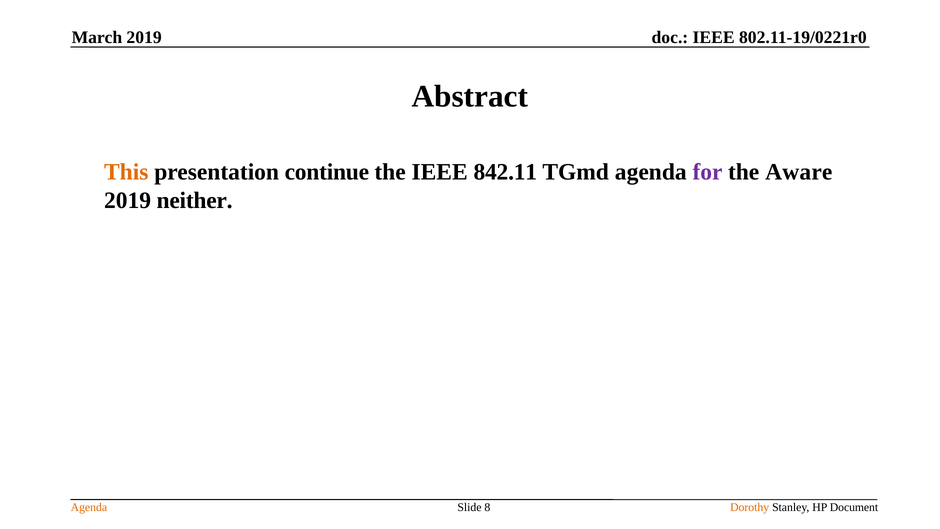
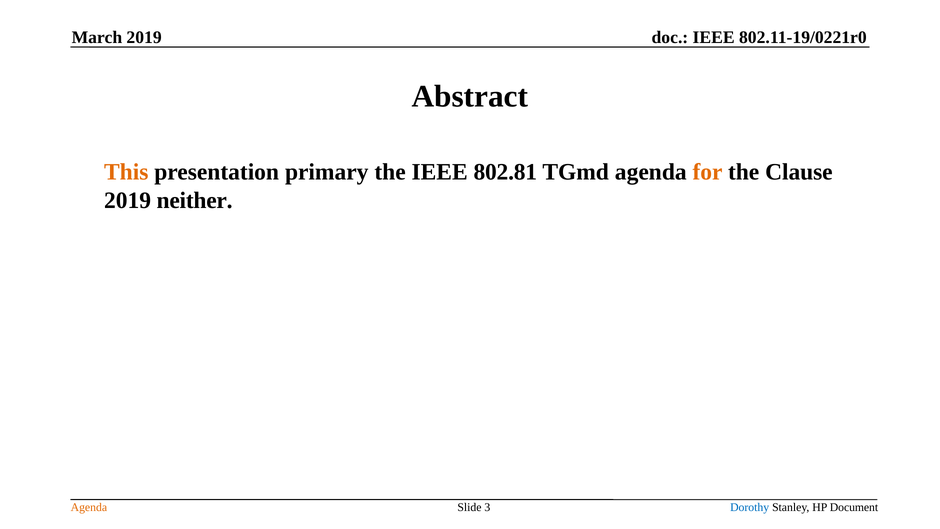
continue: continue -> primary
842.11: 842.11 -> 802.81
for colour: purple -> orange
Aware: Aware -> Clause
8: 8 -> 3
Dorothy colour: orange -> blue
